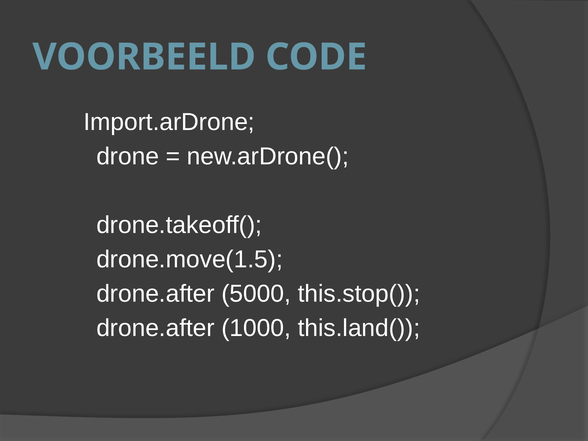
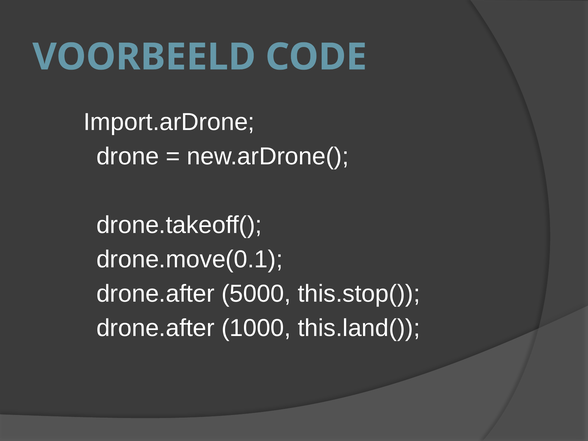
drone.move(1.5: drone.move(1.5 -> drone.move(0.1
